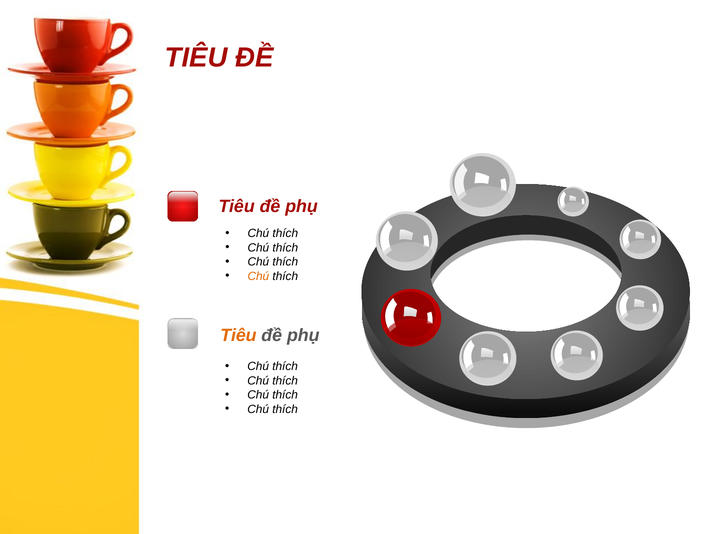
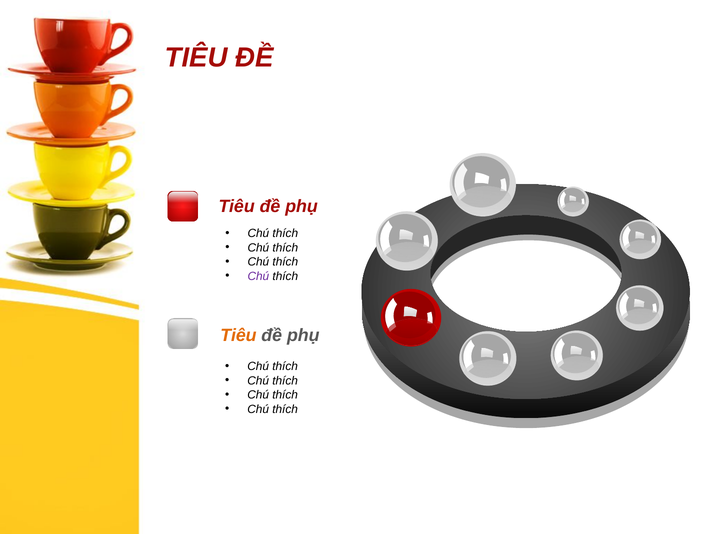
Chú at (258, 276) colour: orange -> purple
